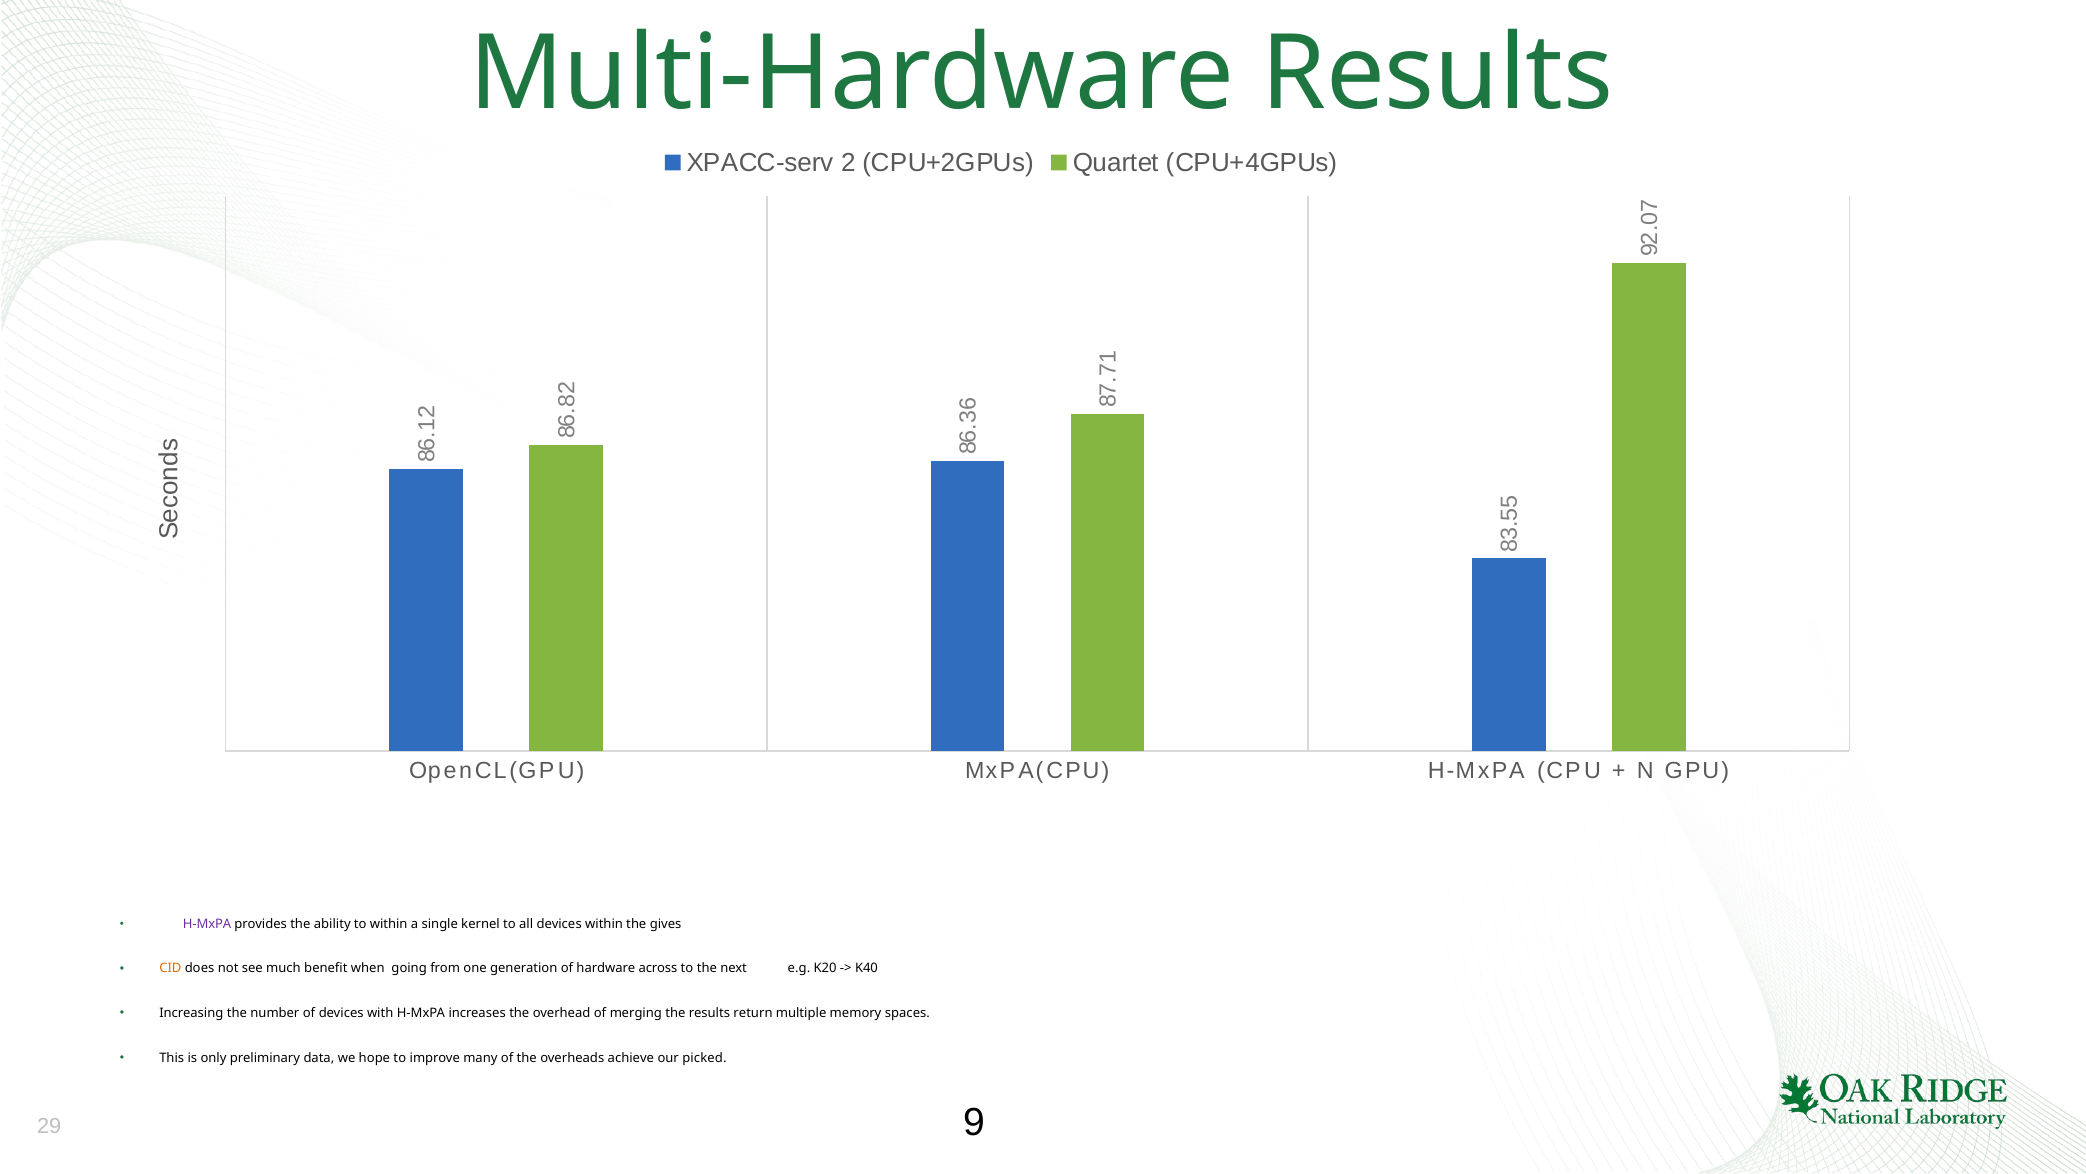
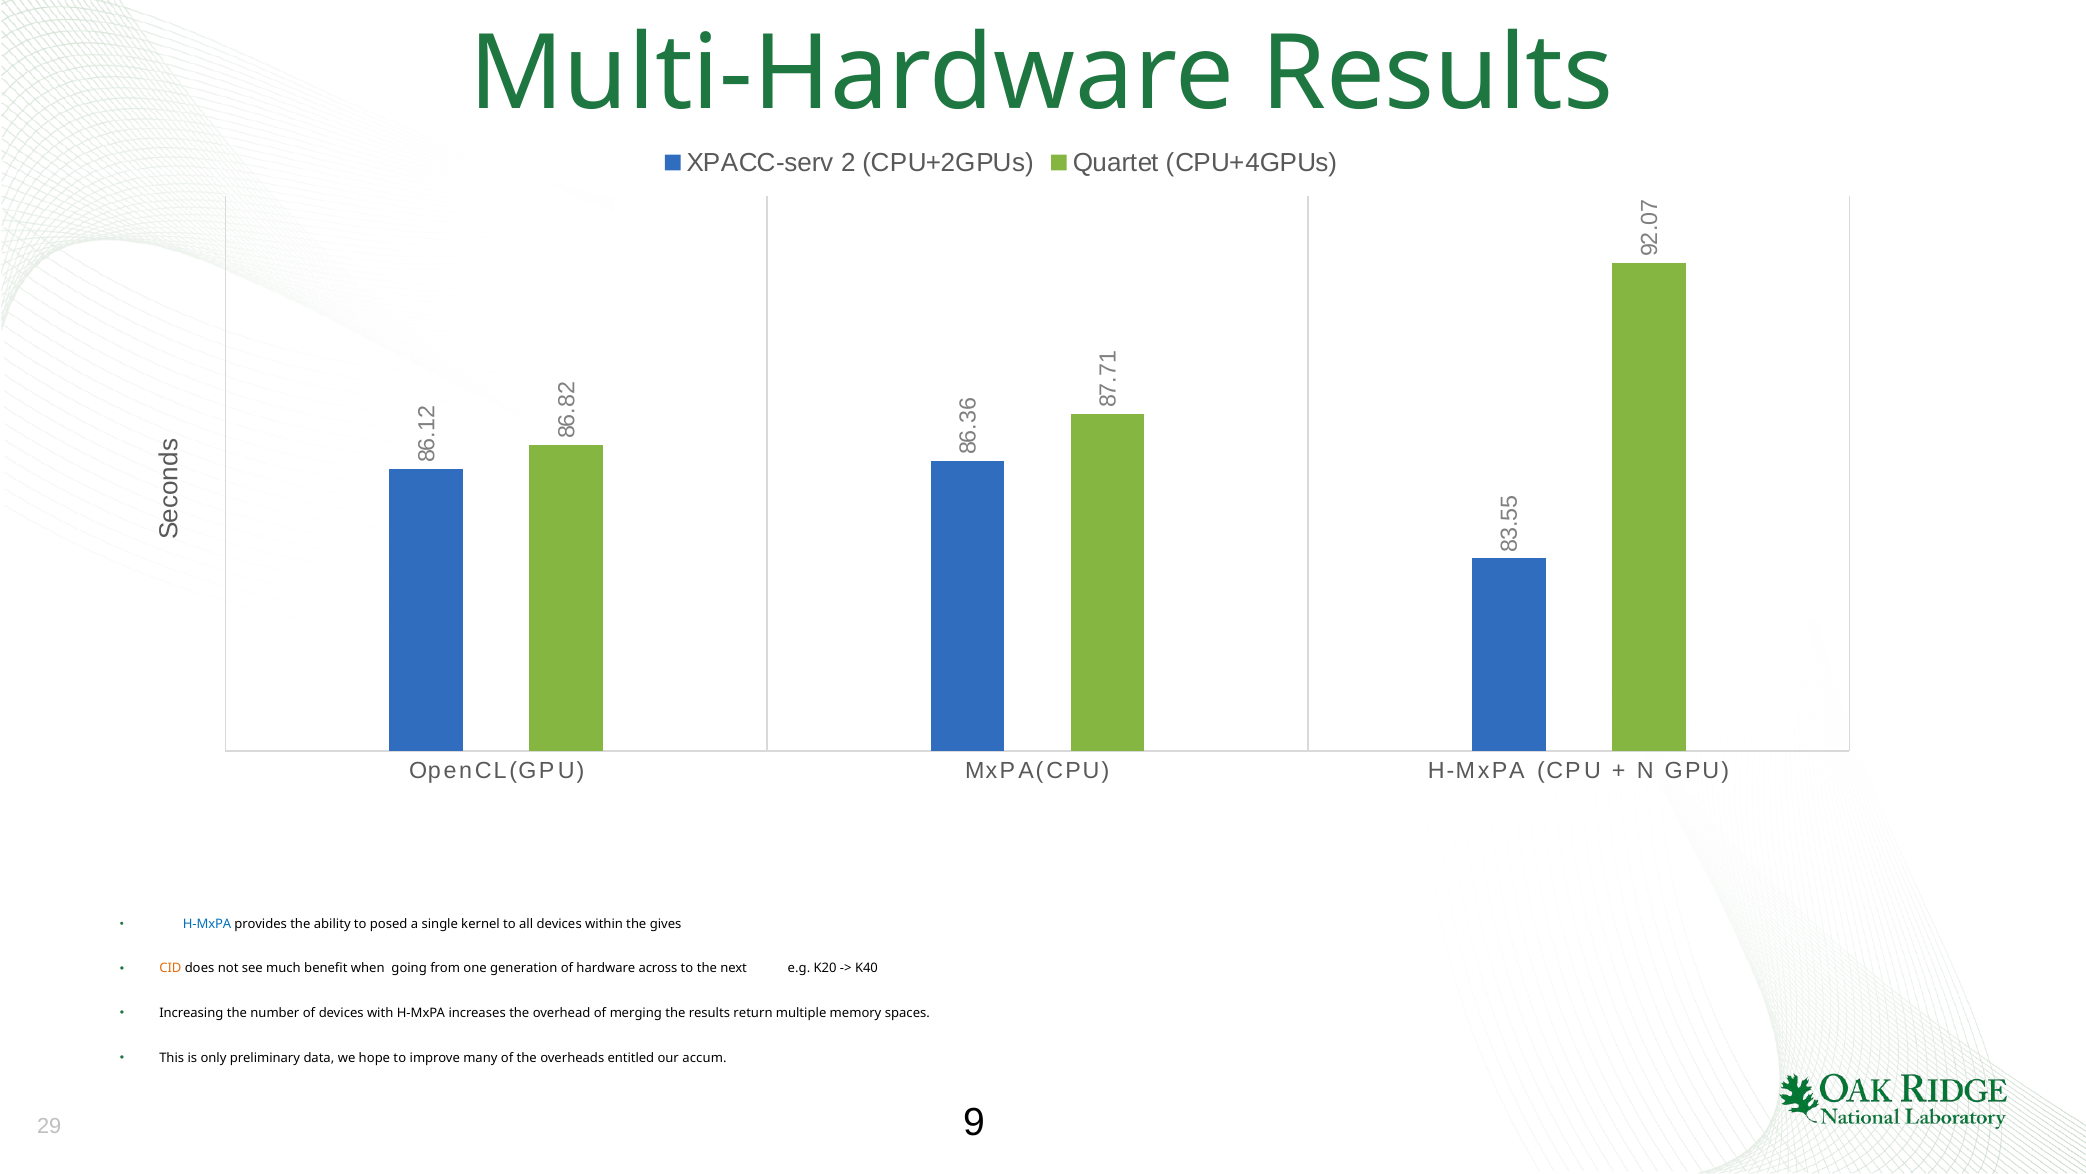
H-MxPA at (207, 924) colour: purple -> blue
to within: within -> posed
achieve: achieve -> entitled
picked: picked -> accum
